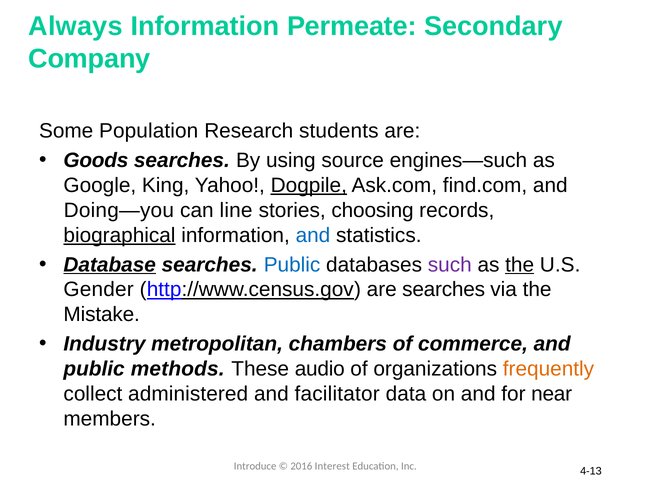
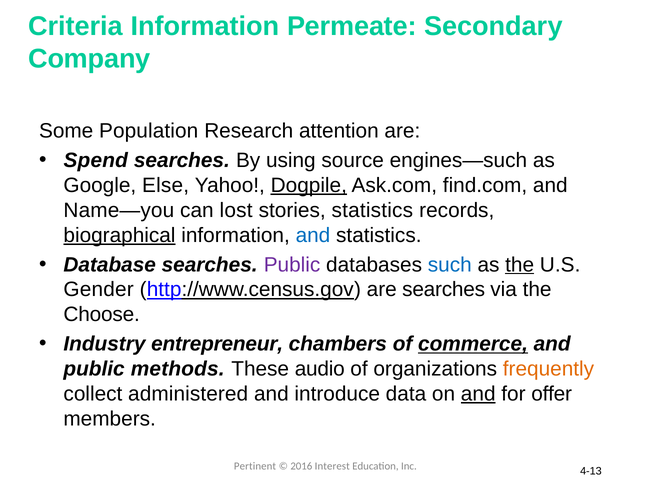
Always: Always -> Criteria
students: students -> attention
Goods: Goods -> Spend
King: King -> Else
Doing—you: Doing—you -> Name—you
line: line -> lost
stories choosing: choosing -> statistics
Database underline: present -> none
Public at (292, 265) colour: blue -> purple
such colour: purple -> blue
Mistake: Mistake -> Choose
metropolitan: metropolitan -> entrepreneur
commerce underline: none -> present
facilitator: facilitator -> introduce
and at (478, 394) underline: none -> present
near: near -> offer
Introduce: Introduce -> Pertinent
